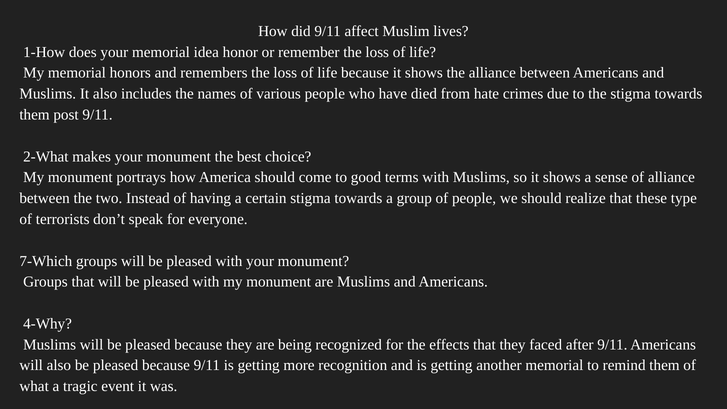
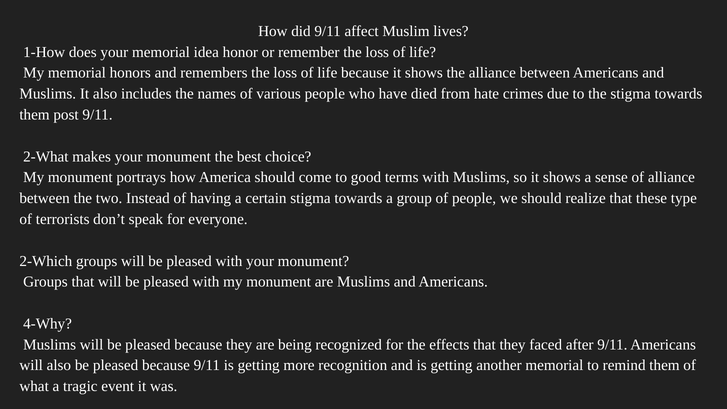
7-Which: 7-Which -> 2-Which
